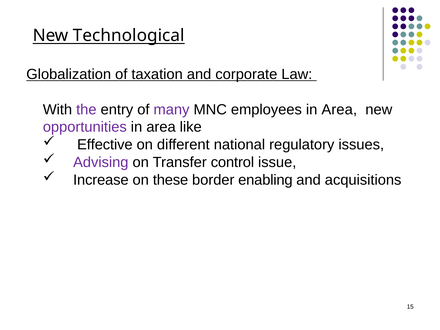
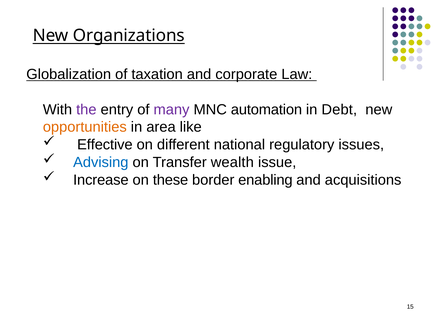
Technological: Technological -> Organizations
employees: employees -> automation
Area at (339, 110): Area -> Debt
opportunities colour: purple -> orange
Advising colour: purple -> blue
control: control -> wealth
